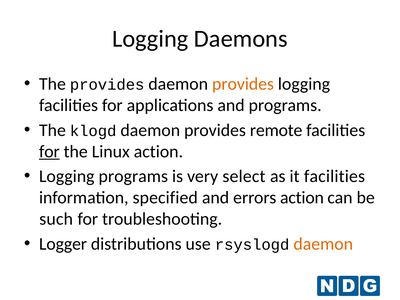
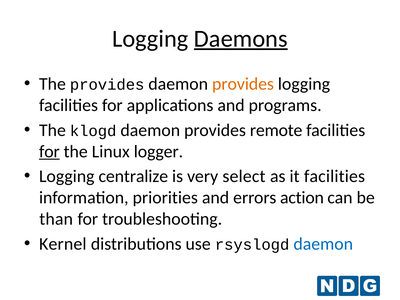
Daemons underline: none -> present
Linux action: action -> logger
Logging programs: programs -> centralize
specified: specified -> priorities
such: such -> than
Logger: Logger -> Kernel
daemon at (323, 244) colour: orange -> blue
